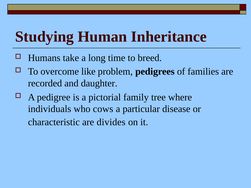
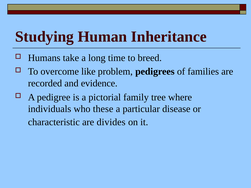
daughter: daughter -> evidence
cows: cows -> these
